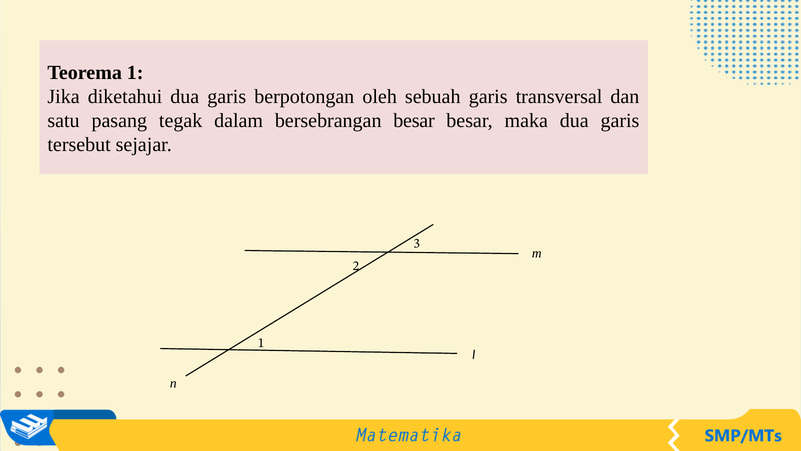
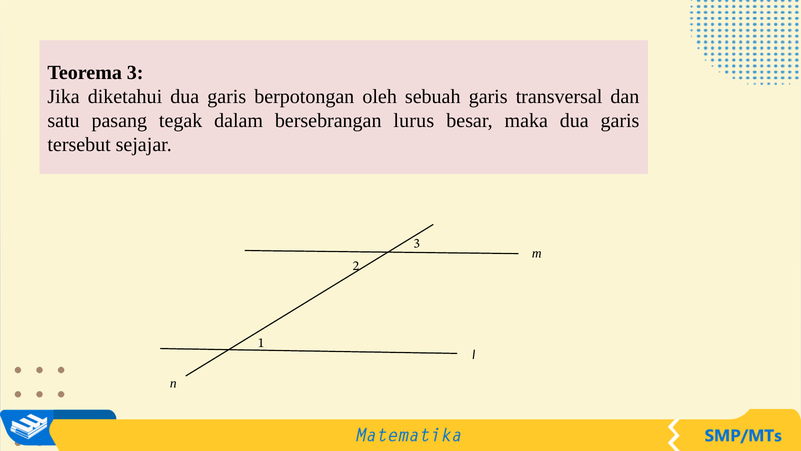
Teorema 1: 1 -> 3
bersebrangan besar: besar -> lurus
